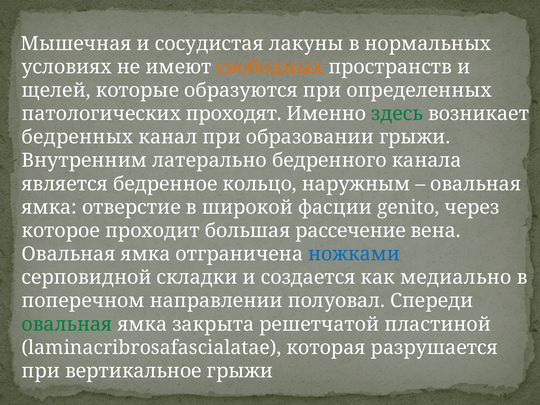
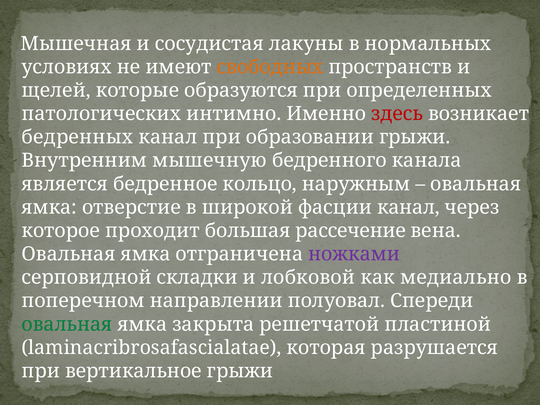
проходят: проходят -> интимно
здесь colour: green -> red
латерально: латерально -> мышечную
фасции genito: genito -> канал
ножками colour: blue -> purple
создается: создается -> лобковой
